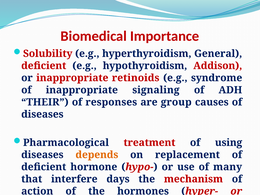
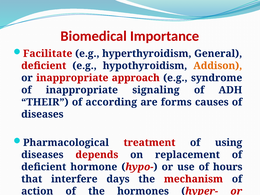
Solubility: Solubility -> Facilitate
Addison colour: red -> orange
retinoids: retinoids -> approach
responses: responses -> according
group: group -> forms
depends colour: orange -> red
many: many -> hours
